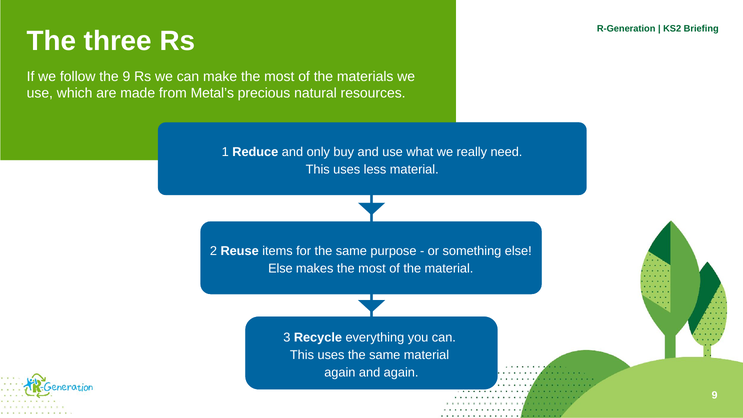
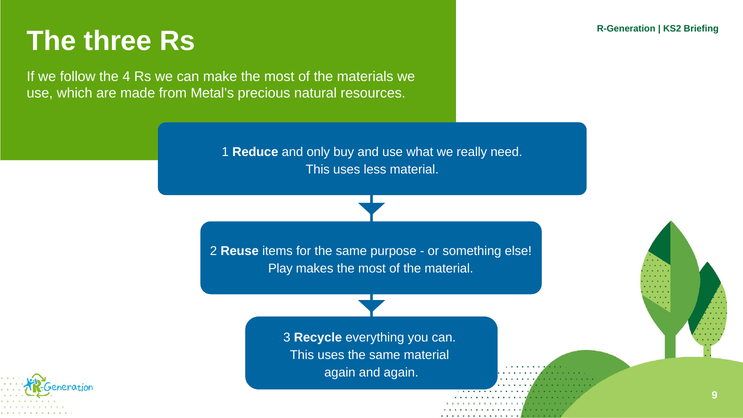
the 9: 9 -> 4
Else at (280, 269): Else -> Play
